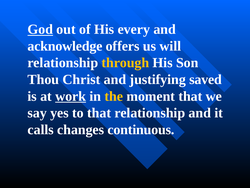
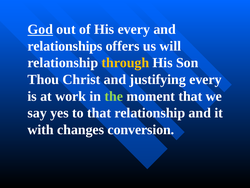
acknowledge: acknowledge -> relationships
justifying saved: saved -> every
work underline: present -> none
the colour: yellow -> light green
calls: calls -> with
continuous: continuous -> conversion
